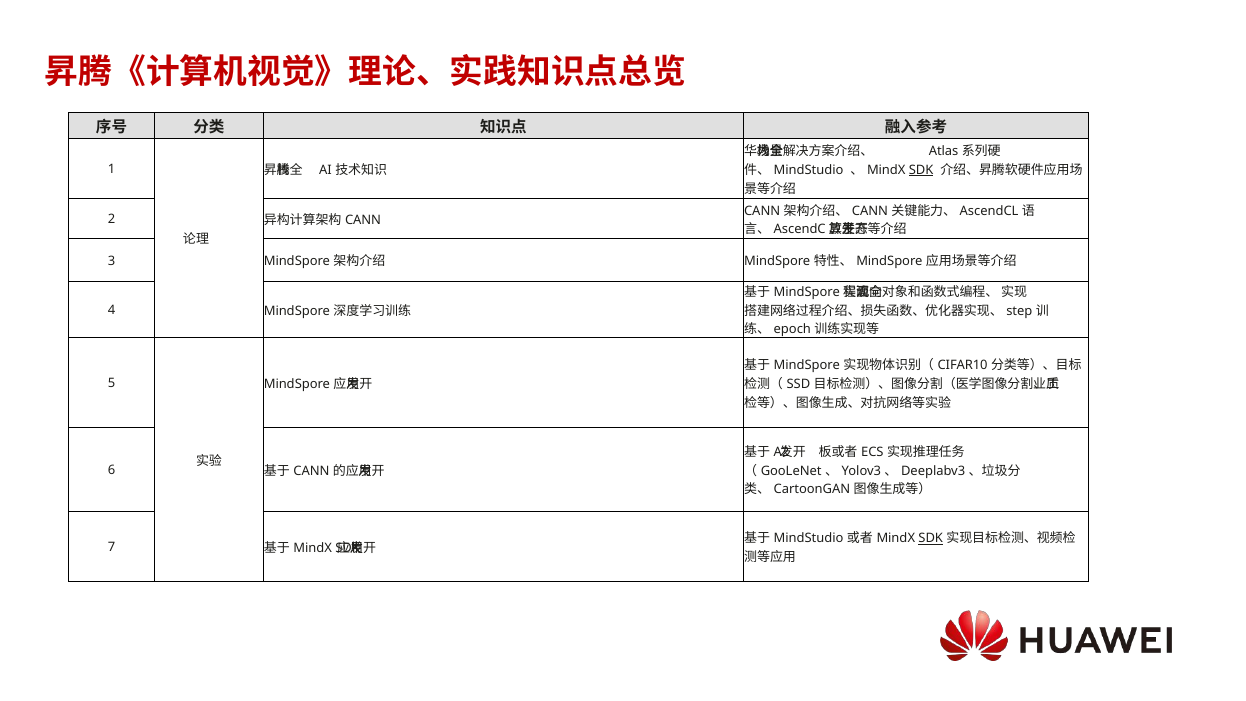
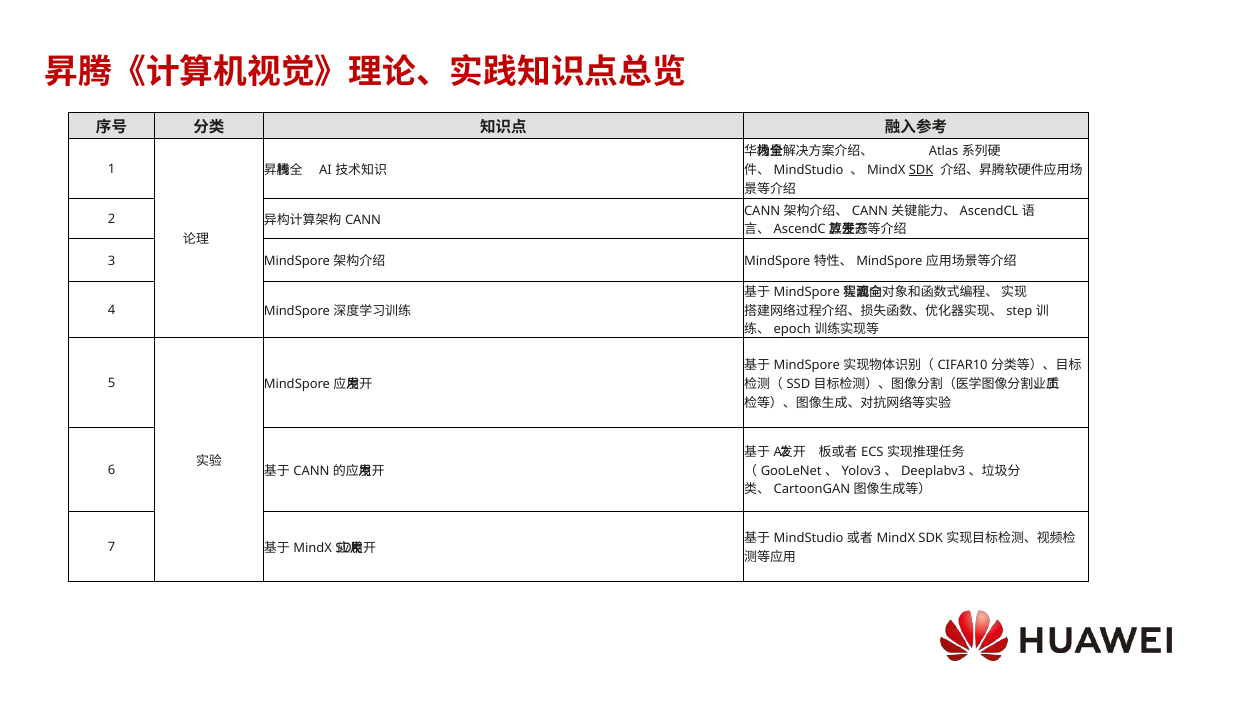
SDK at (931, 538) underline: present -> none
